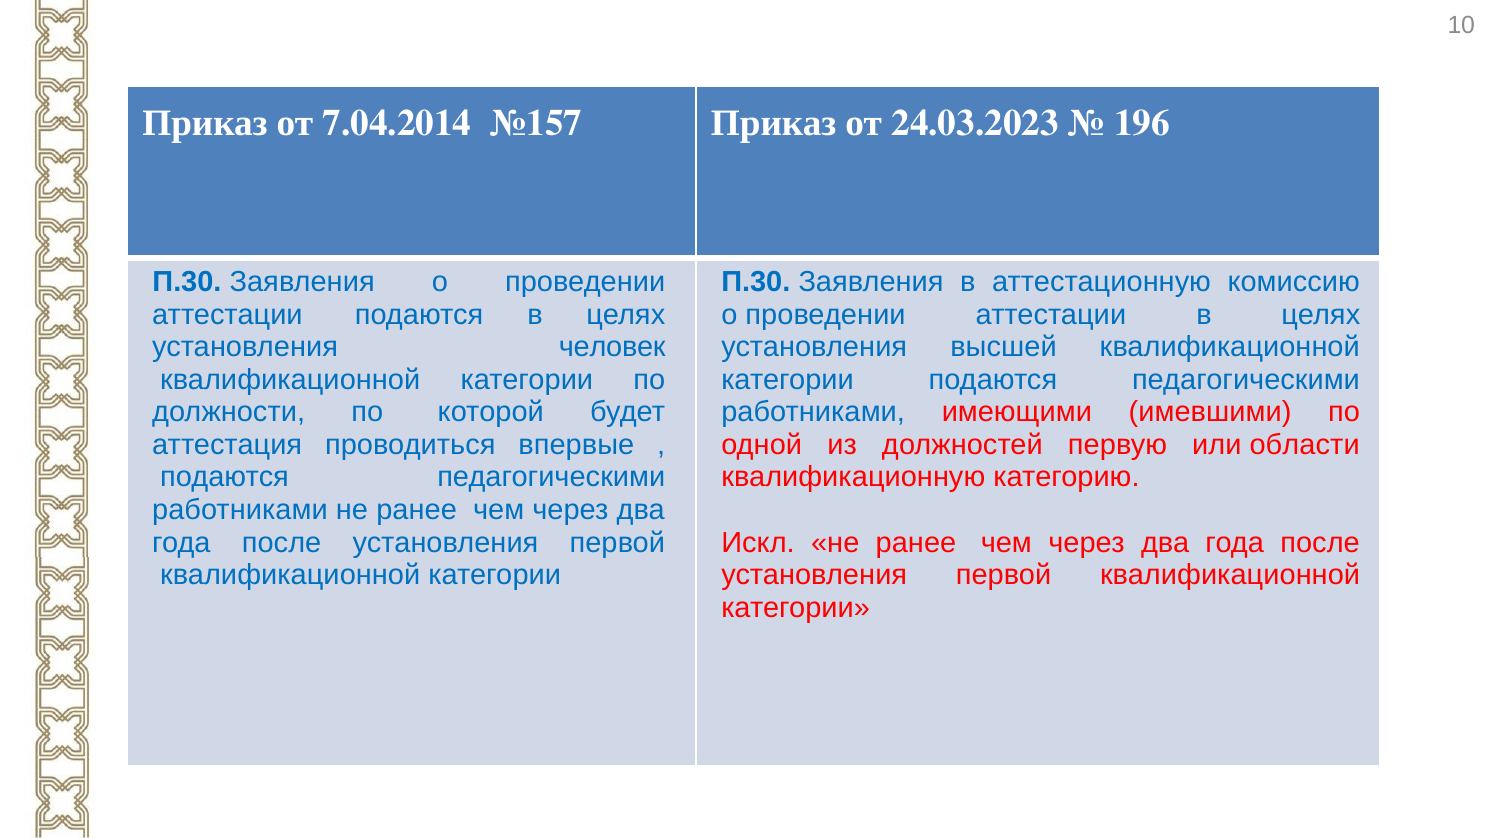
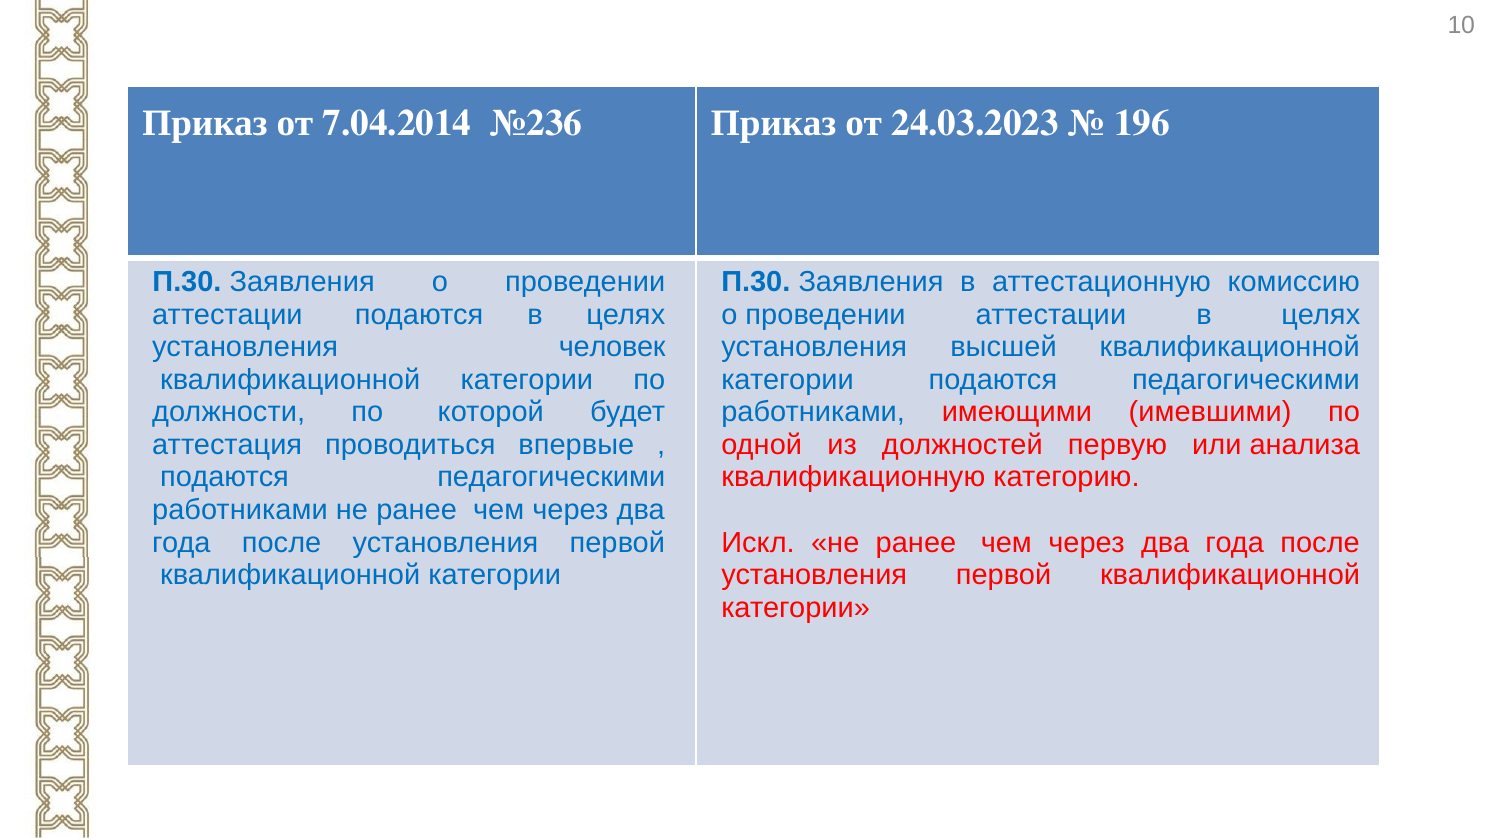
№157: №157 -> №236
области: области -> анализа
